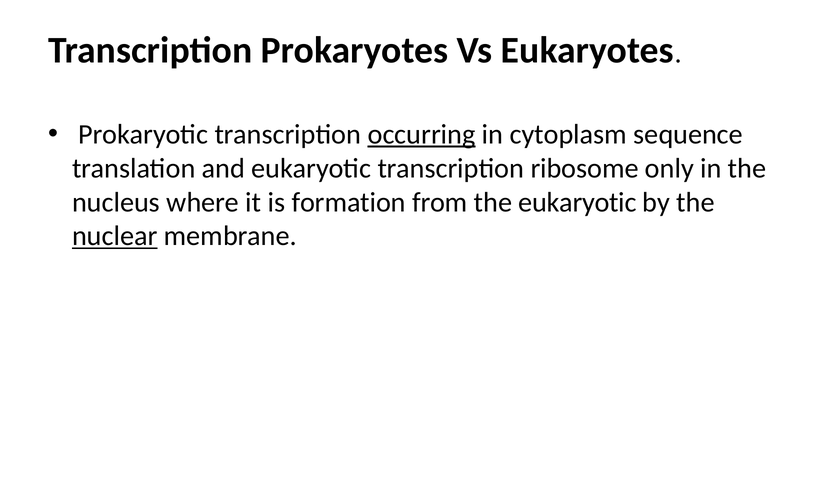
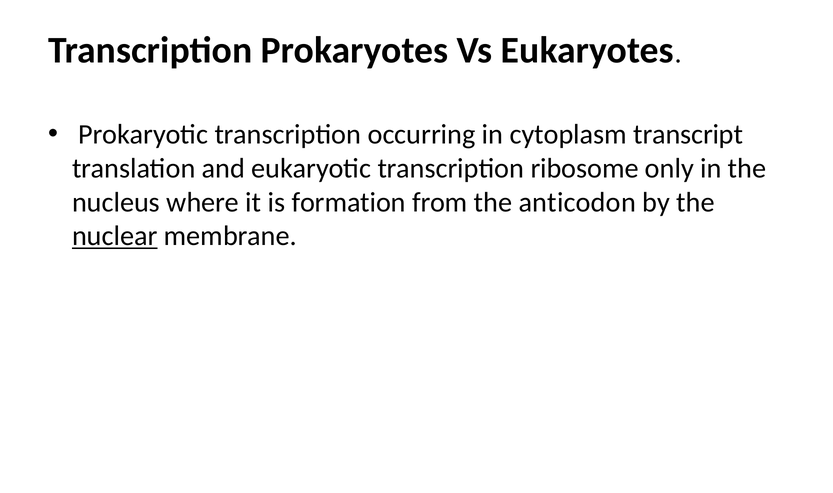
occurring underline: present -> none
sequence: sequence -> transcript
the eukaryotic: eukaryotic -> anticodon
